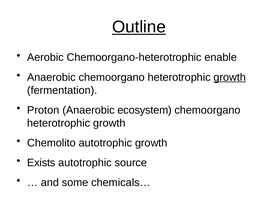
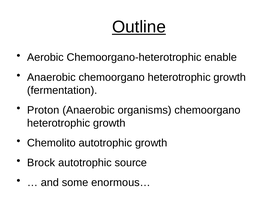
growth at (230, 77) underline: present -> none
ecosystem: ecosystem -> organisms
Exists: Exists -> Brock
chemicals…: chemicals… -> enormous…
